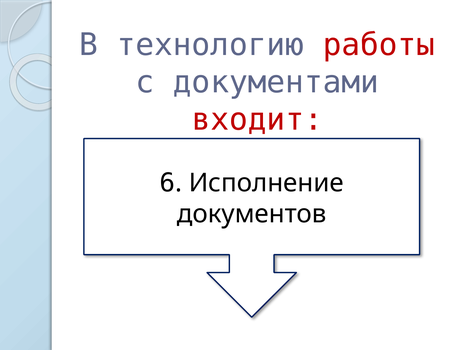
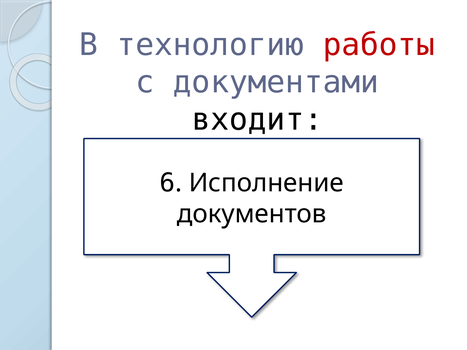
входит colour: red -> black
